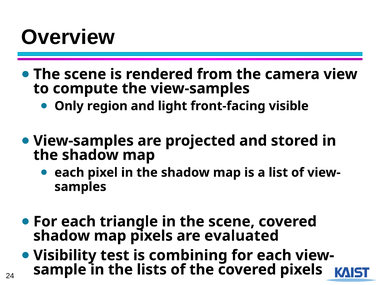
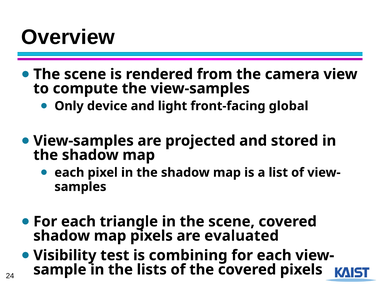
region: region -> device
visible: visible -> global
